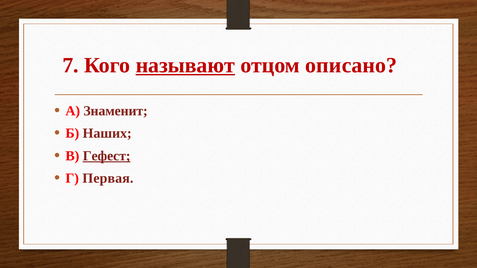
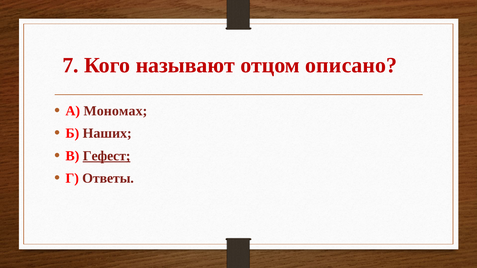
называют underline: present -> none
Знаменит: Знаменит -> Мономах
Первая: Первая -> Ответы
